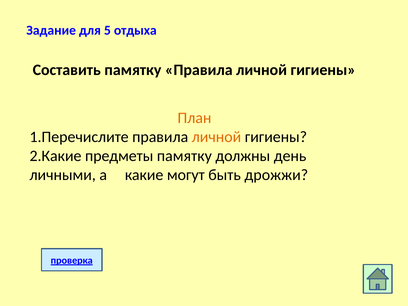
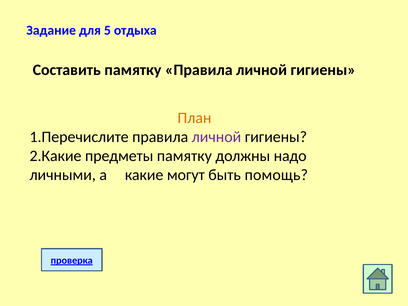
личной at (216, 137) colour: orange -> purple
день: день -> надо
дрожжи: дрожжи -> помощь
